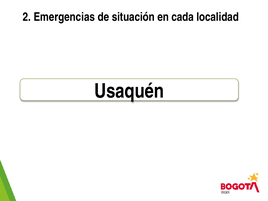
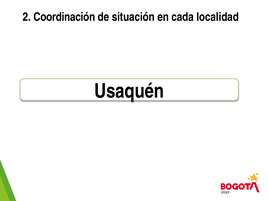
Emergencias: Emergencias -> Coordinación
